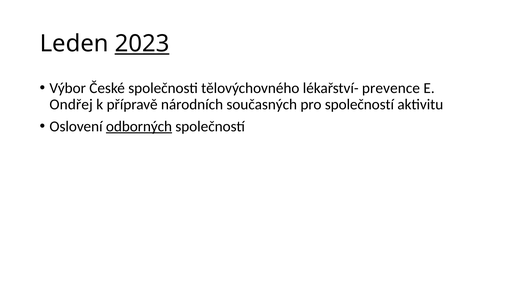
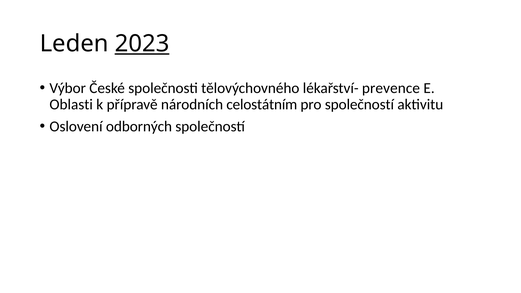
Ondřej: Ondřej -> Oblasti
současných: současných -> celostátním
odborných underline: present -> none
